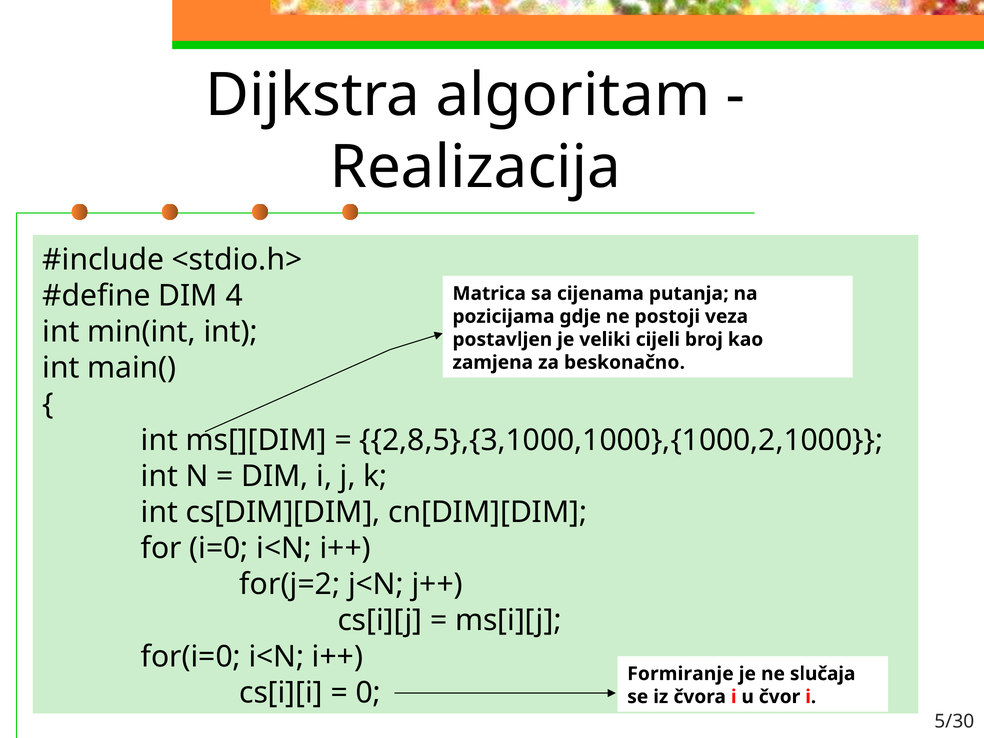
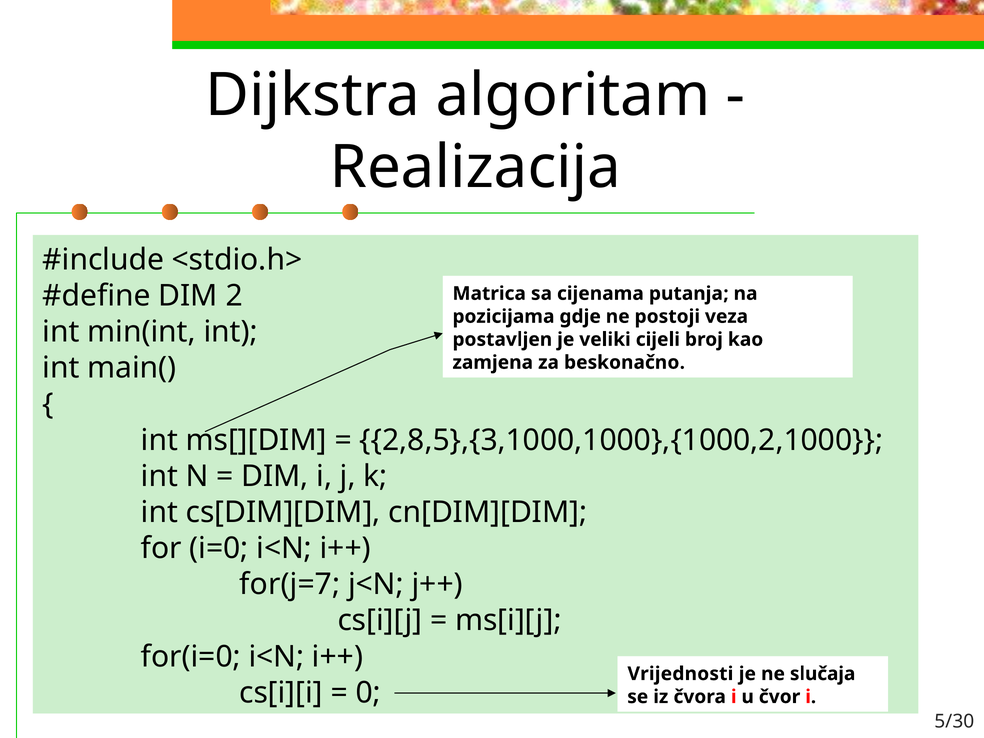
4: 4 -> 2
for(j=2: for(j=2 -> for(j=7
Formiranje: Formiranje -> Vrijednosti
